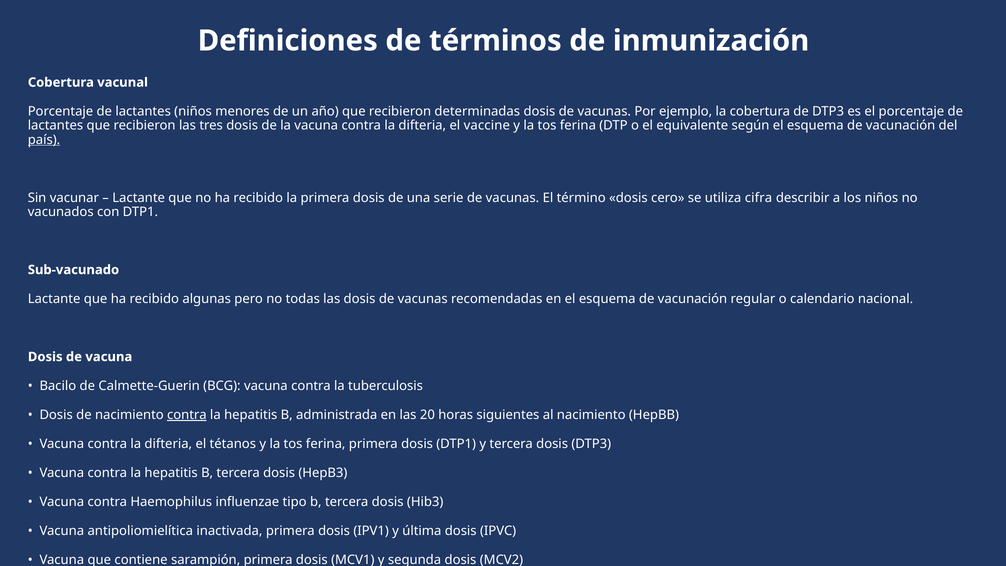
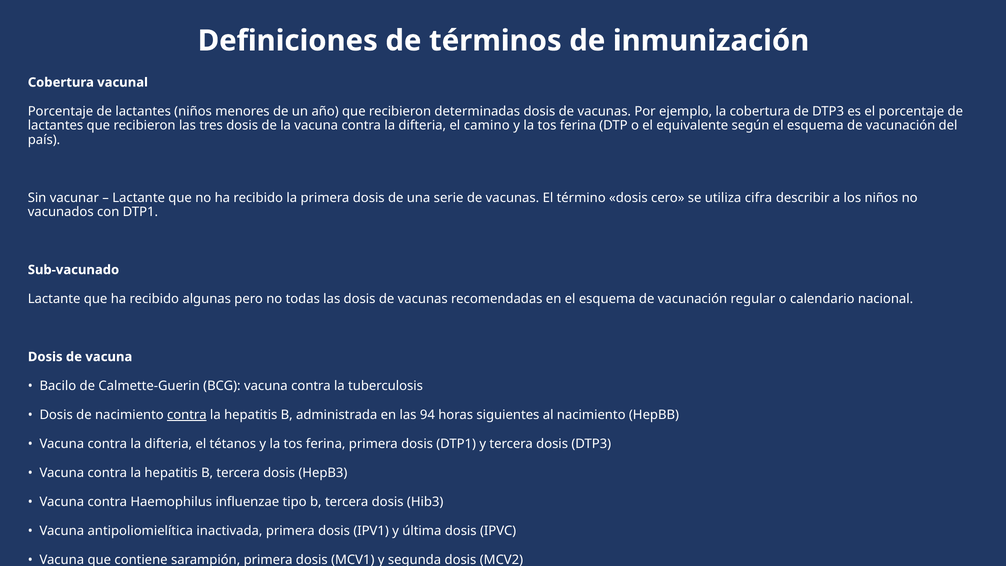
vaccine: vaccine -> camino
país underline: present -> none
20: 20 -> 94
